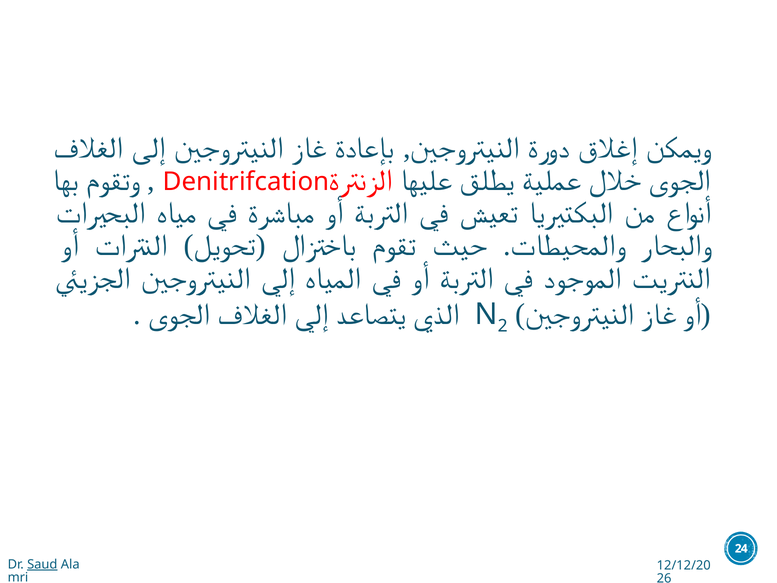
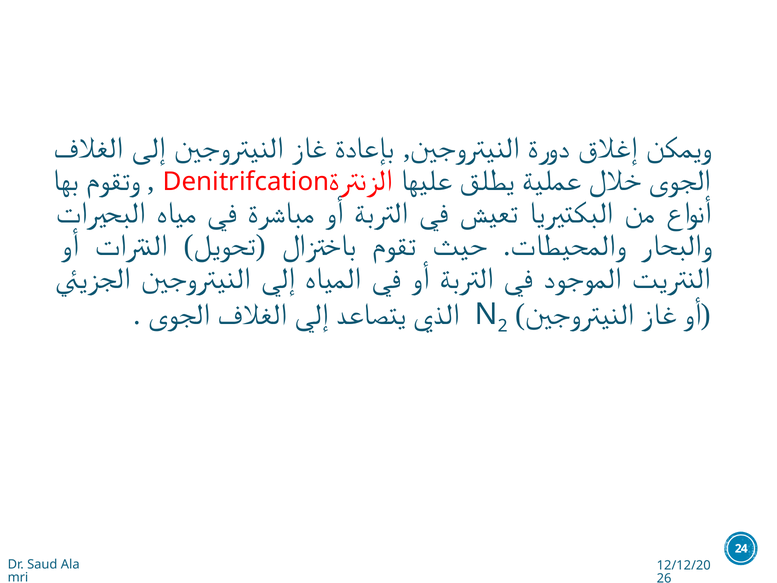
Saud underline: present -> none
